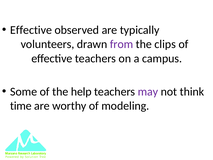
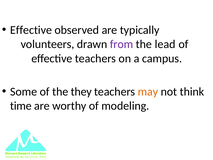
clips: clips -> lead
help: help -> they
may colour: purple -> orange
